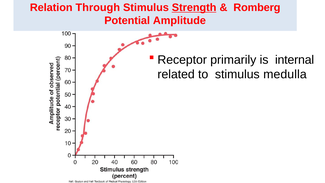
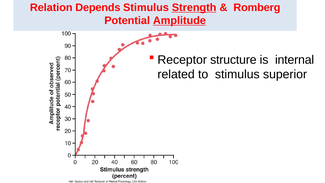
Through: Through -> Depends
Amplitude underline: none -> present
primarily: primarily -> structure
medulla: medulla -> superior
